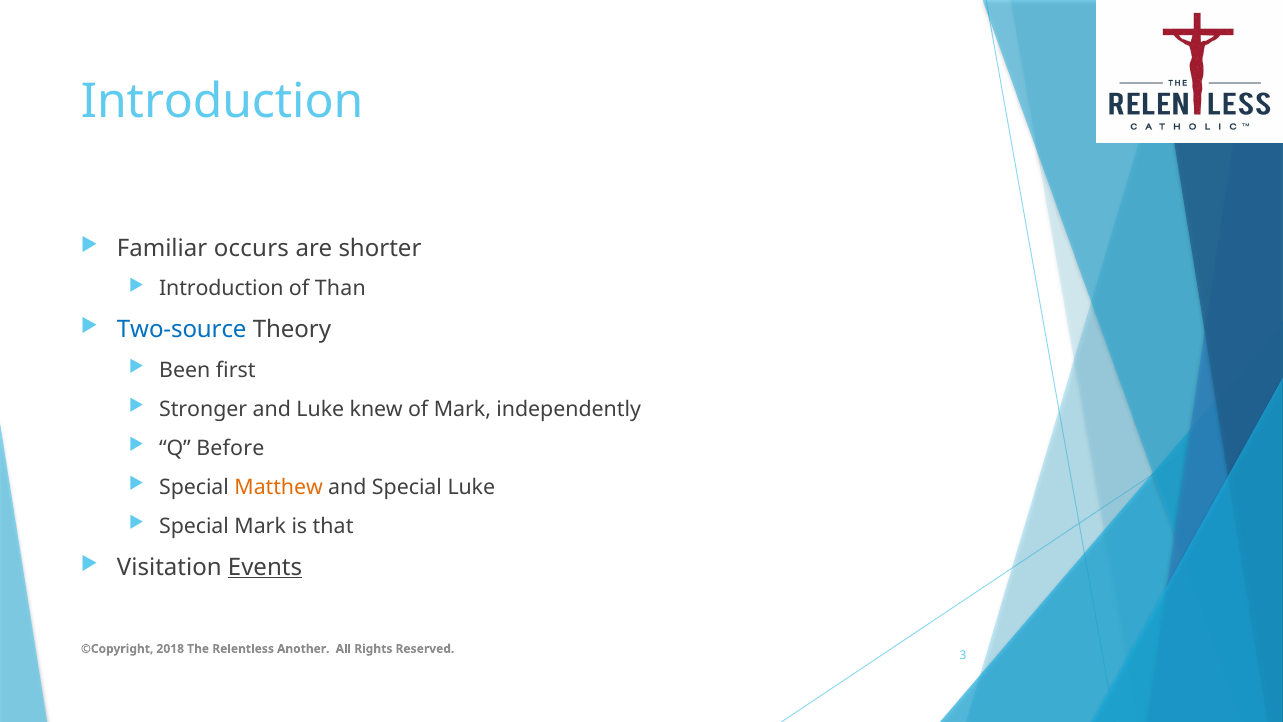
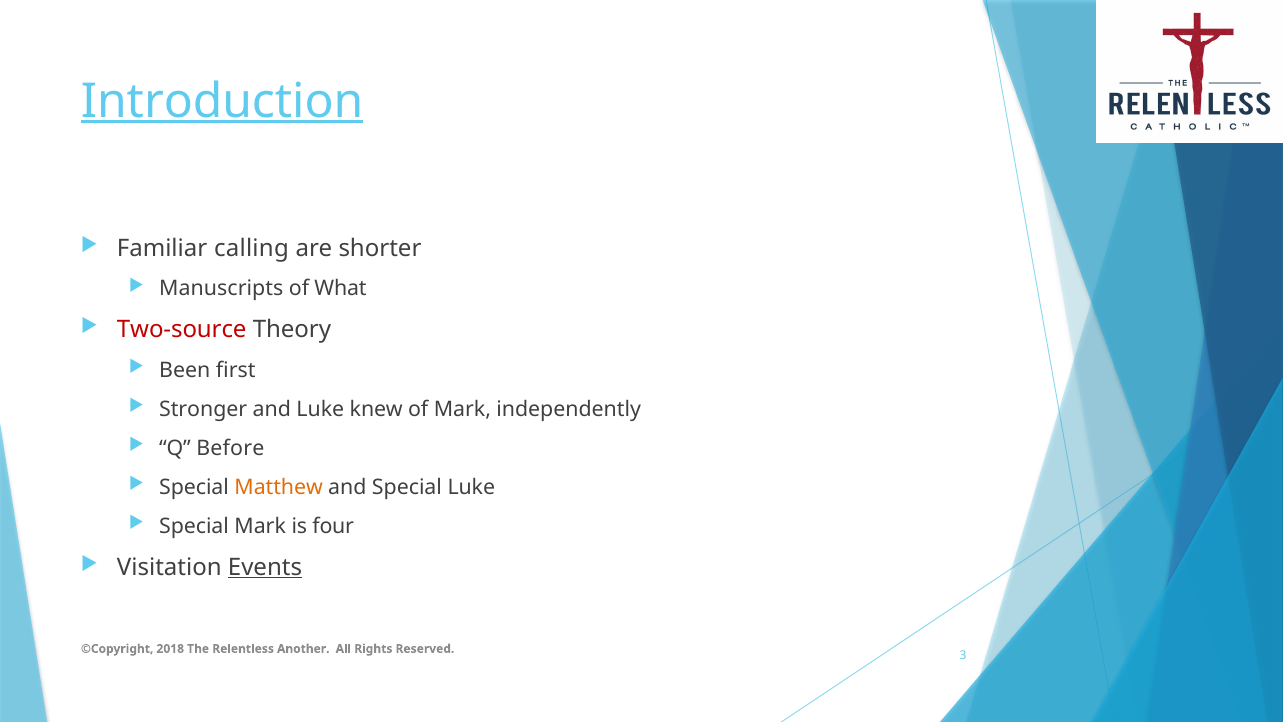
Introduction at (222, 101) underline: none -> present
occurs: occurs -> calling
Introduction at (221, 289): Introduction -> Manuscripts
Than: Than -> What
Two-source colour: blue -> red
that: that -> four
